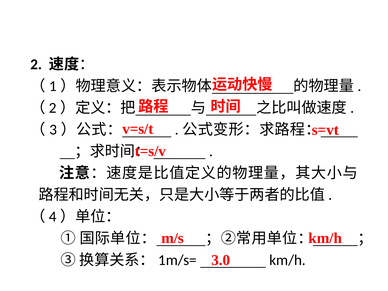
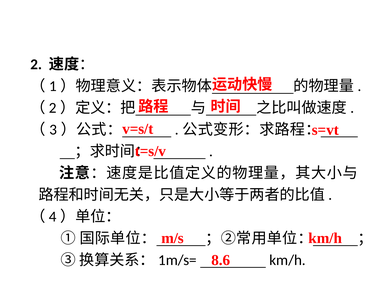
3.0: 3.0 -> 8.6
